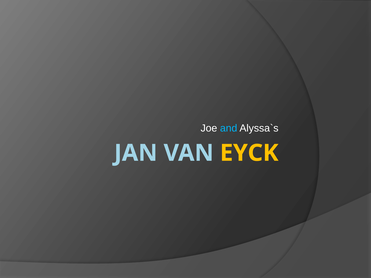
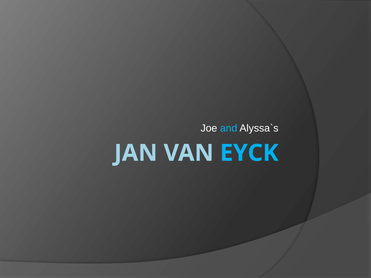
EYCK colour: yellow -> light blue
